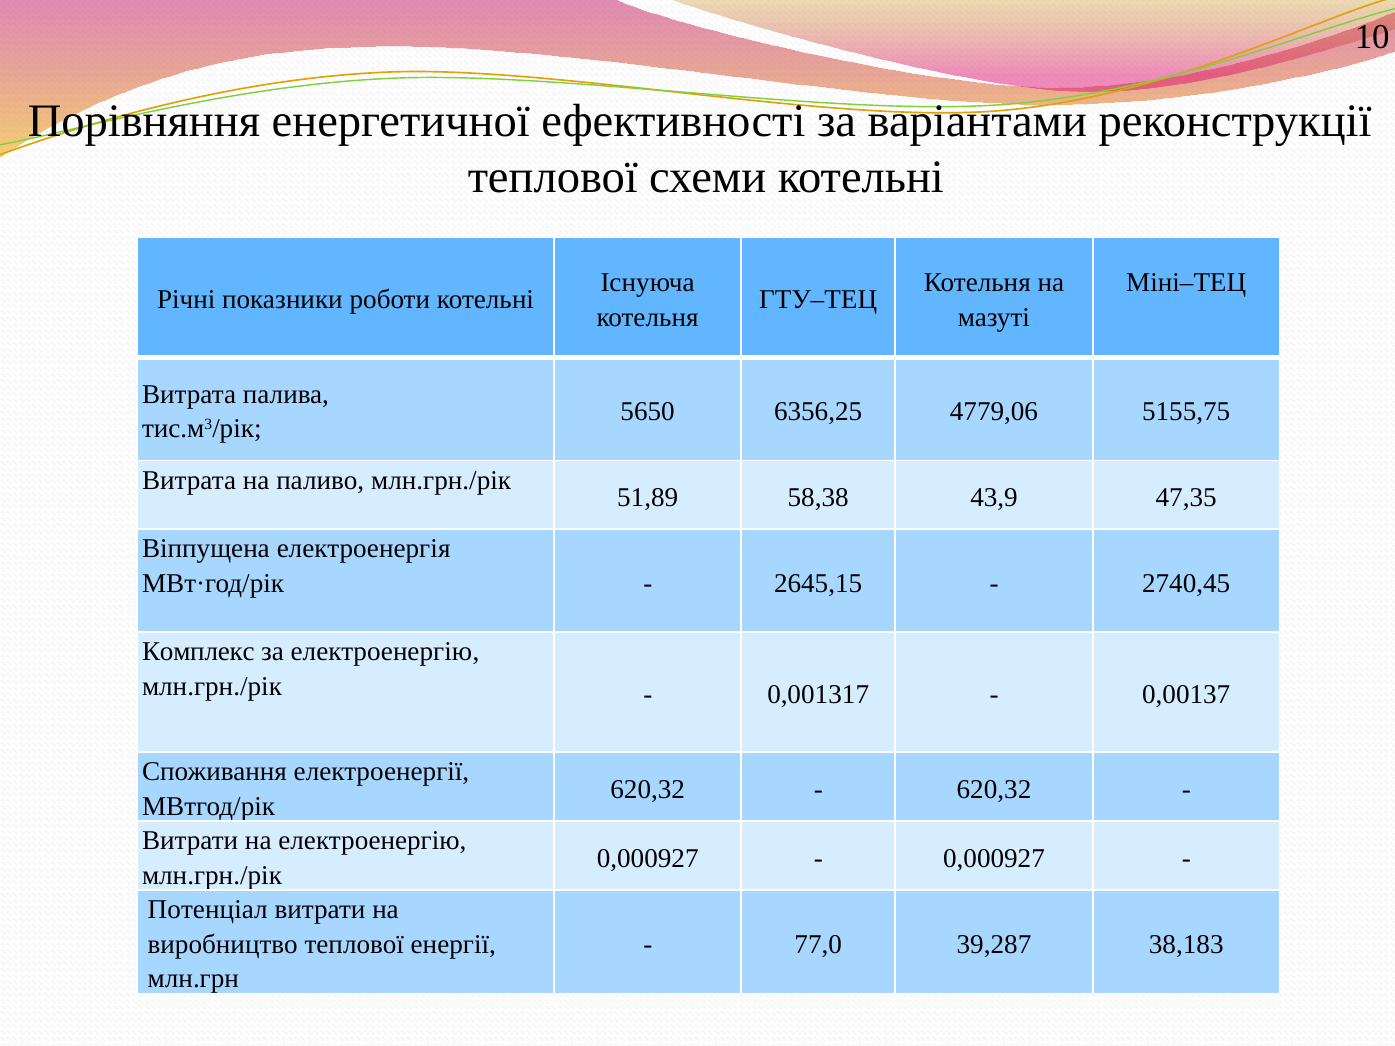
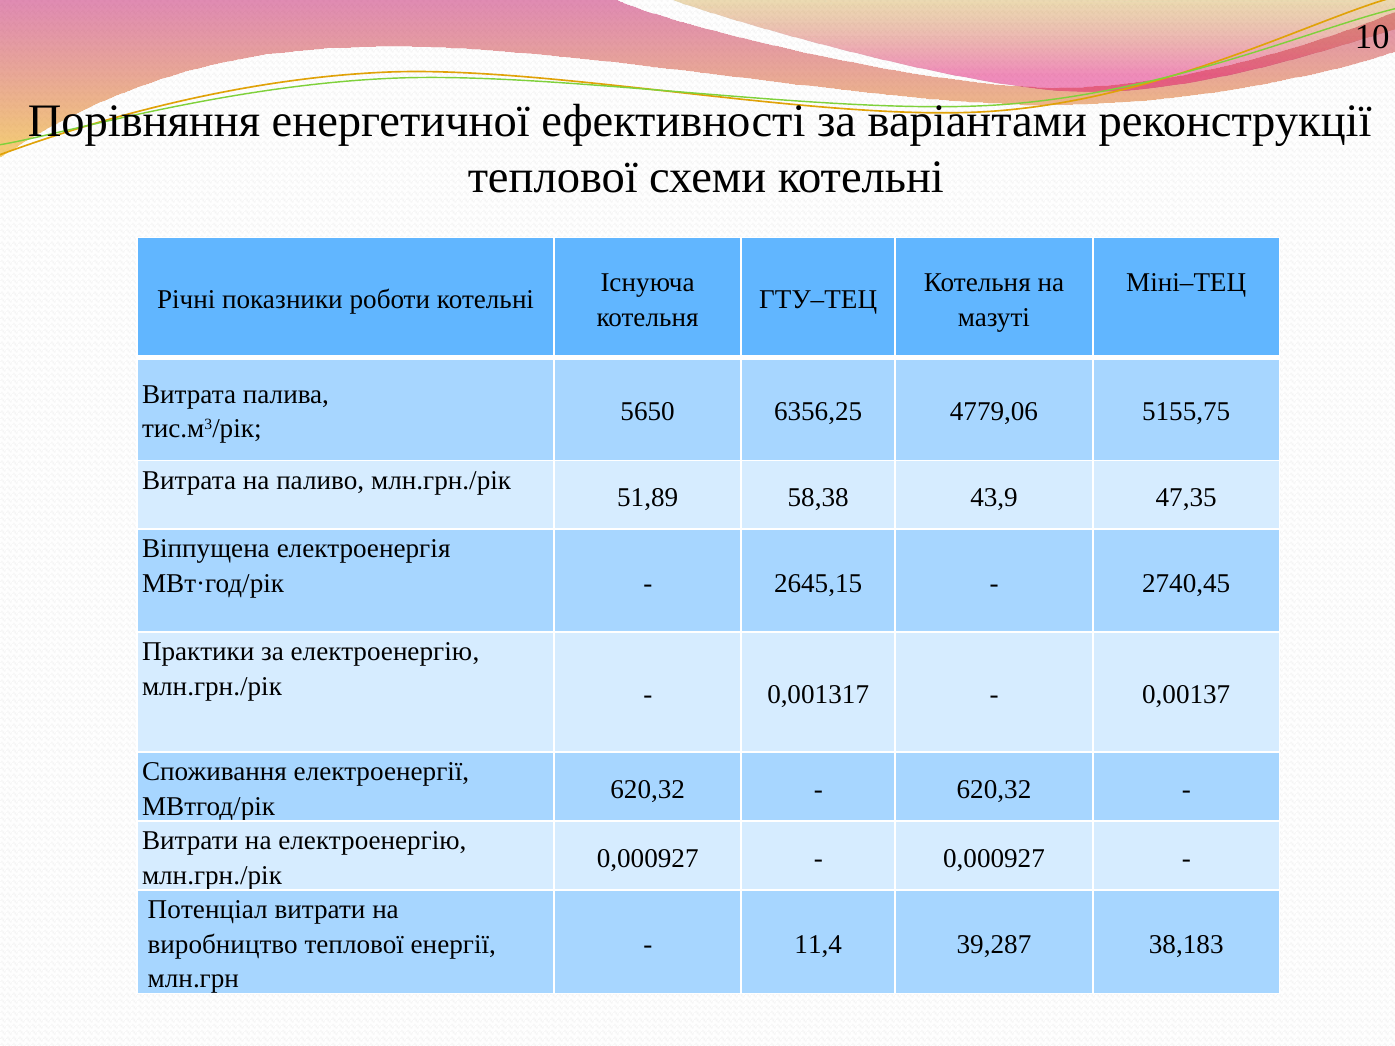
Комплекс: Комплекс -> Практики
77,0: 77,0 -> 11,4
